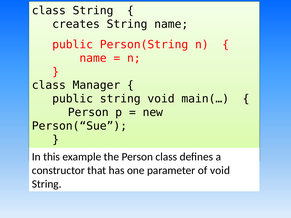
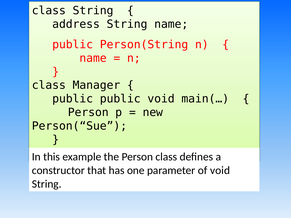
creates: creates -> address
public string: string -> public
